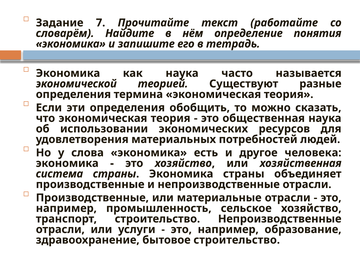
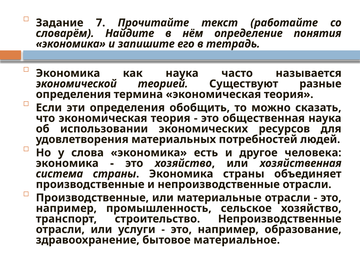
бытовое строительство: строительство -> материальное
